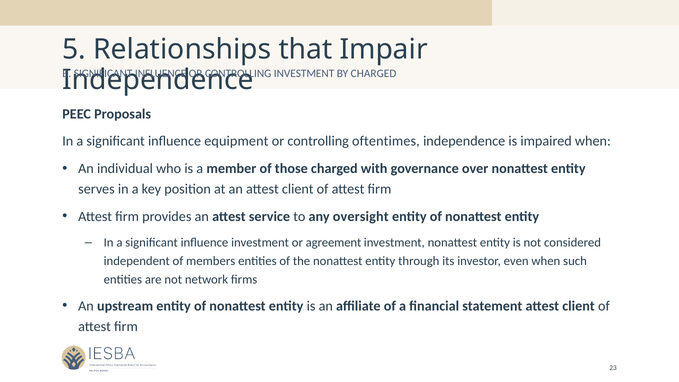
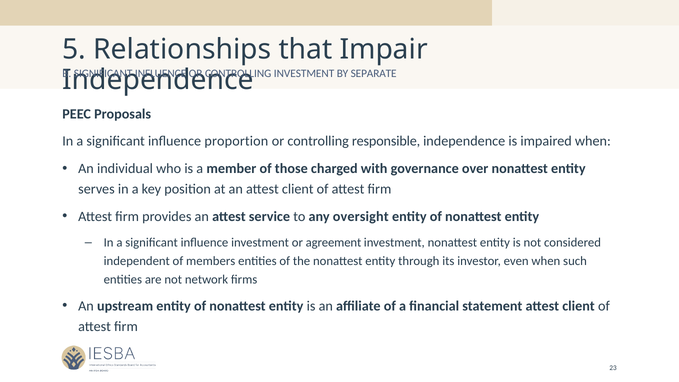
BY CHARGED: CHARGED -> SEPARATE
equipment: equipment -> proportion
oftentimes: oftentimes -> responsible
